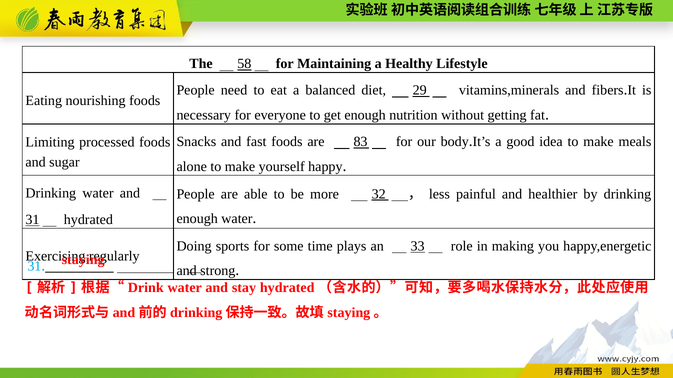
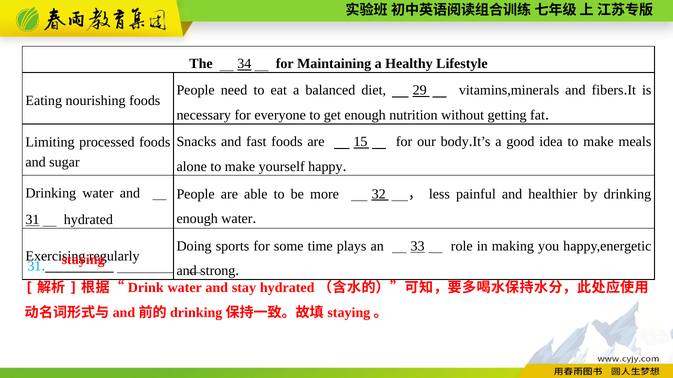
58: 58 -> 34
83: 83 -> 15
